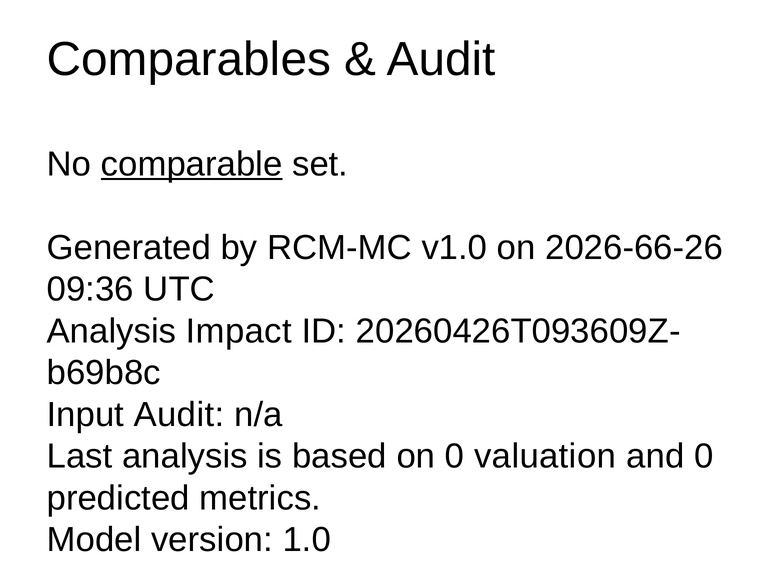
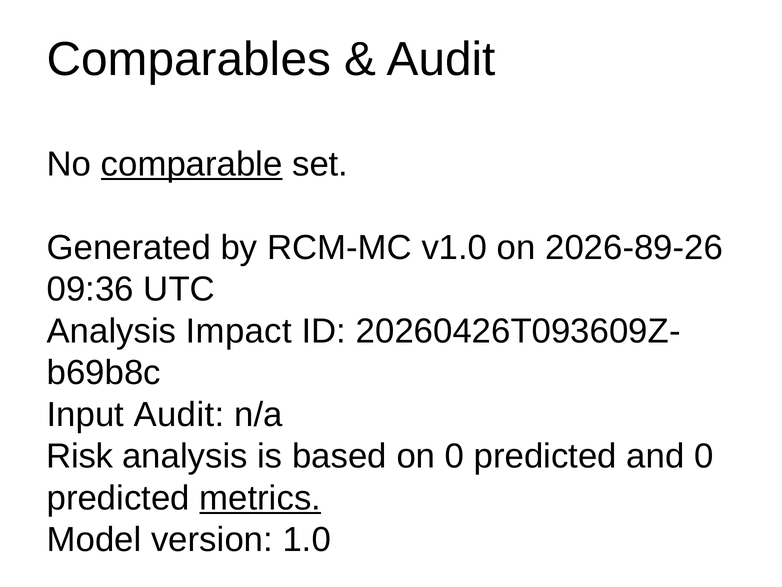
2026-66-26: 2026-66-26 -> 2026-89-26
Last: Last -> Risk
on 0 valuation: valuation -> predicted
metrics underline: none -> present
